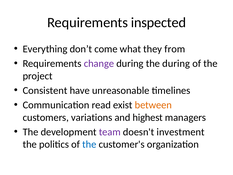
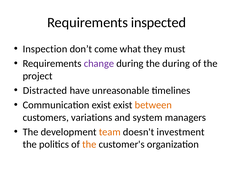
Everything: Everything -> Inspection
from: from -> must
Consistent: Consistent -> Distracted
Communication read: read -> exist
highest: highest -> system
team colour: purple -> orange
the at (89, 144) colour: blue -> orange
